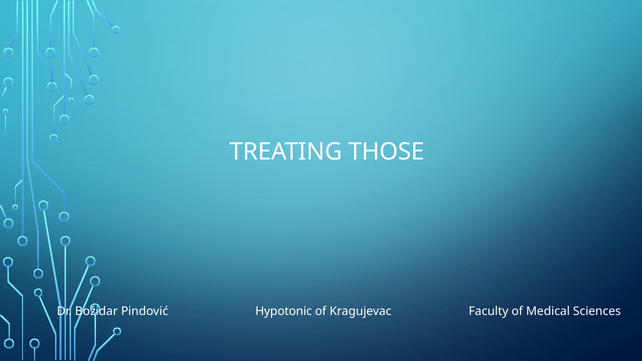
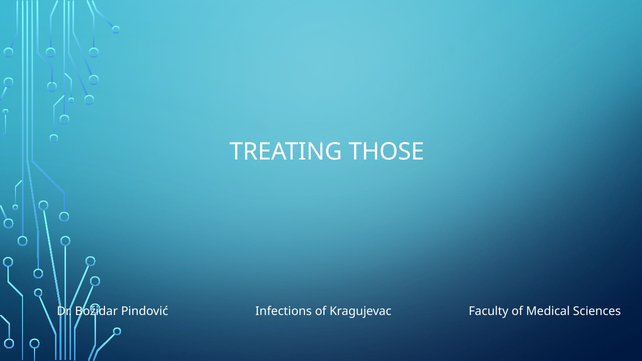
Hypotonic: Hypotonic -> Infections
